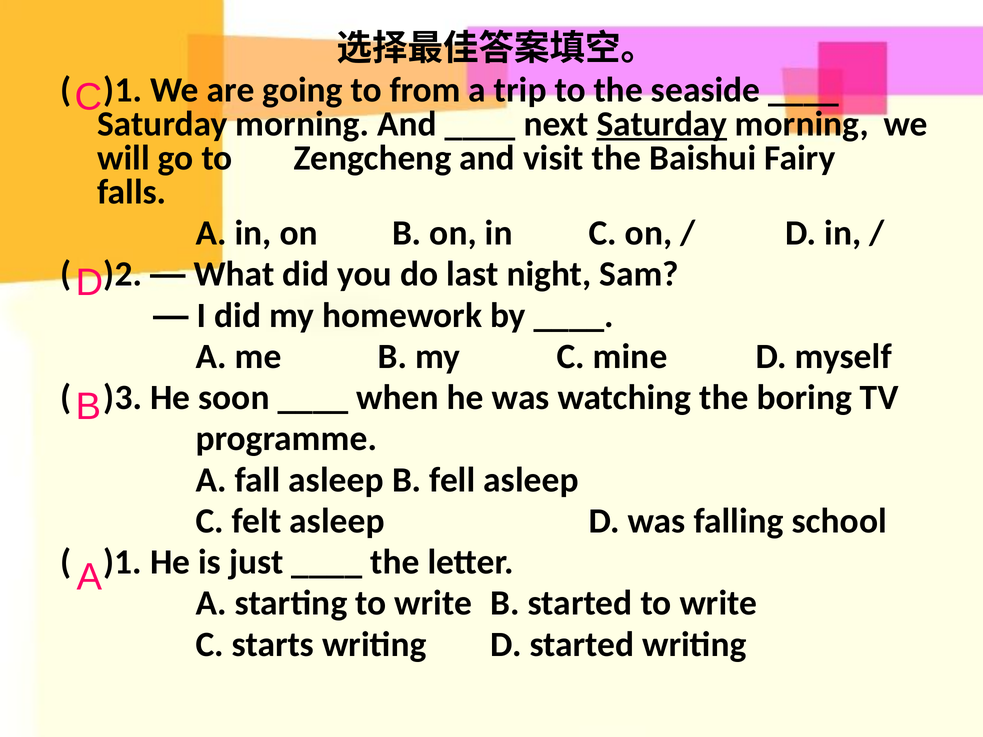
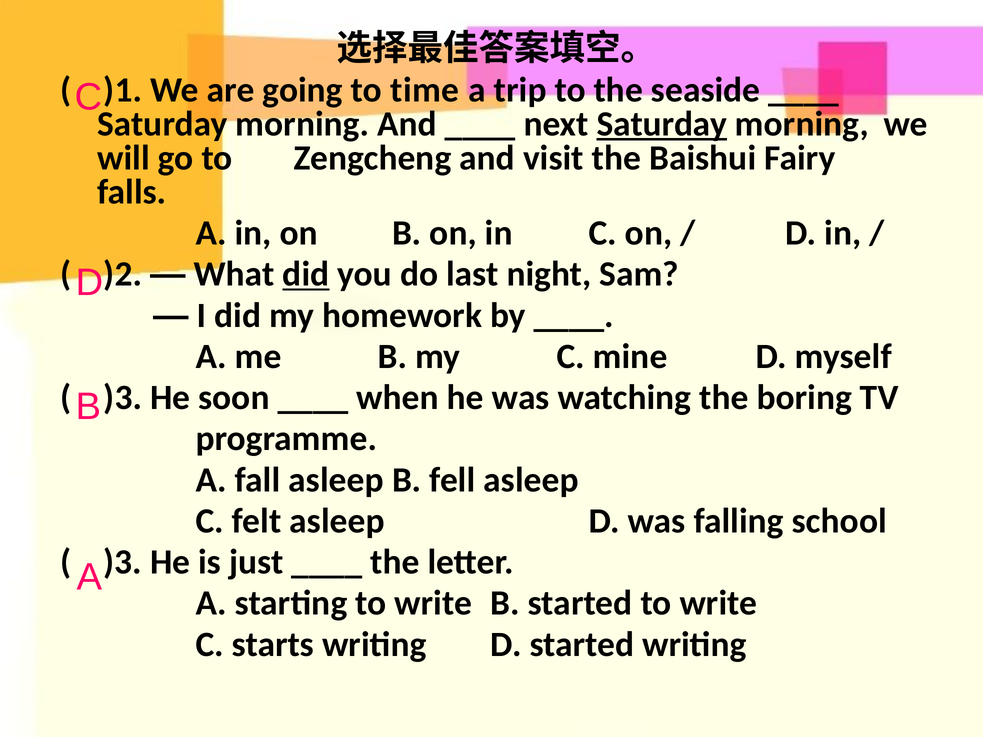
from: from -> time
did at (306, 274) underline: none -> present
)1 at (123, 562): )1 -> )3
